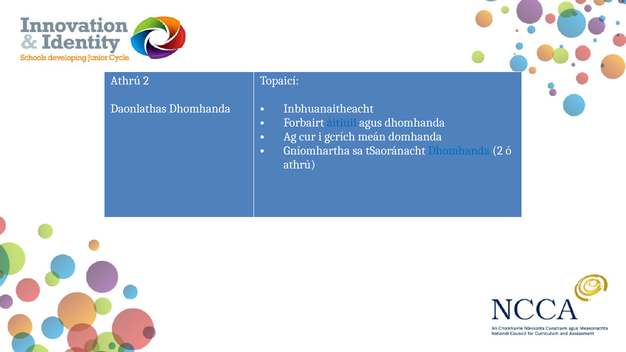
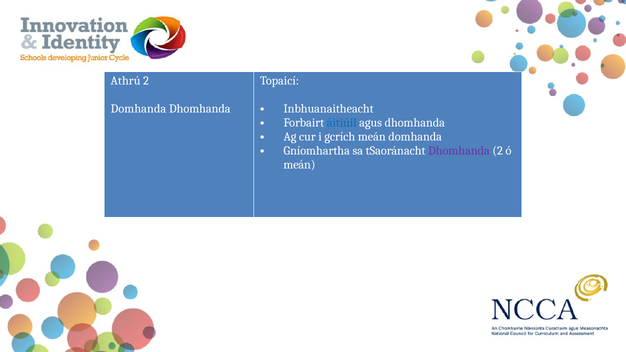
Daonlathas at (139, 109): Daonlathas -> Domhanda
Dhomhanda at (459, 151) colour: blue -> purple
athrú at (299, 165): athrú -> meán
